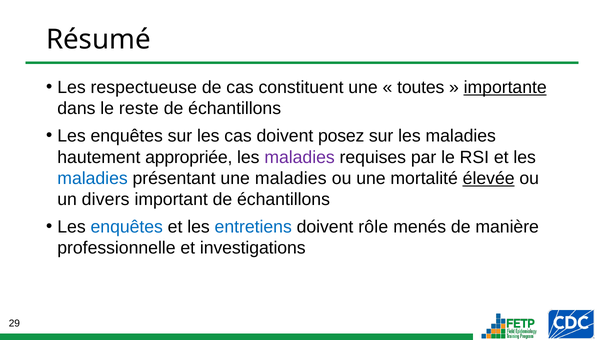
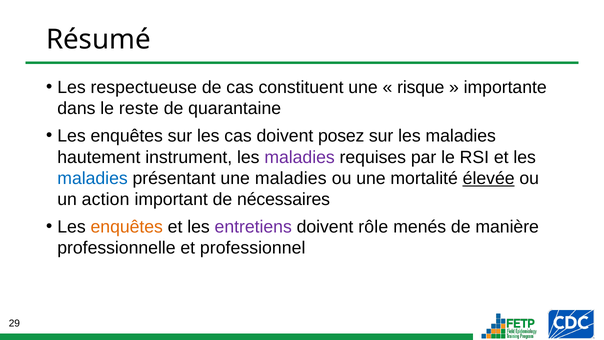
toutes: toutes -> risque
importante underline: present -> none
échantillons at (235, 108): échantillons -> quarantaine
appropriée: appropriée -> instrument
divers: divers -> action
important de échantillons: échantillons -> nécessaires
enquêtes at (127, 227) colour: blue -> orange
entretiens colour: blue -> purple
investigations: investigations -> professionnel
